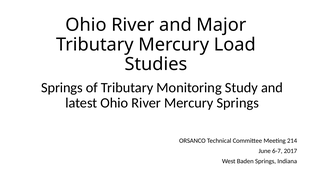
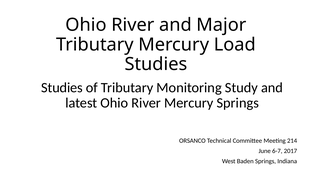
Springs at (62, 88): Springs -> Studies
